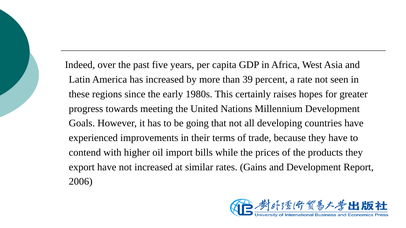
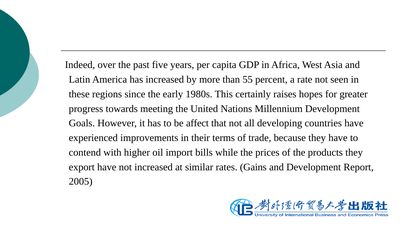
39: 39 -> 55
going: going -> affect
2006: 2006 -> 2005
